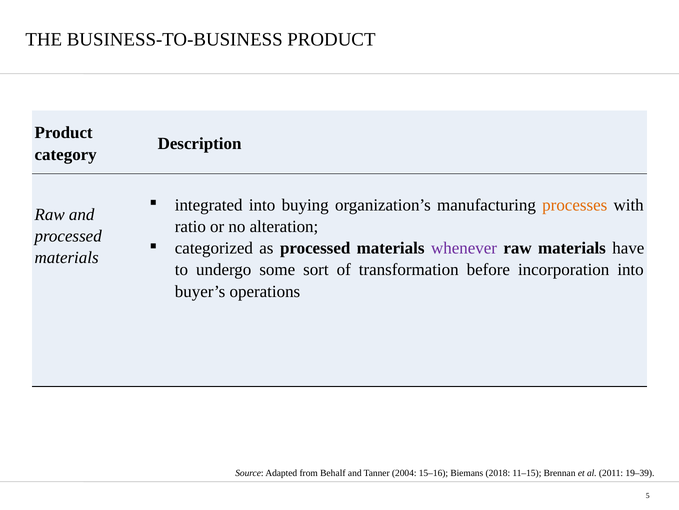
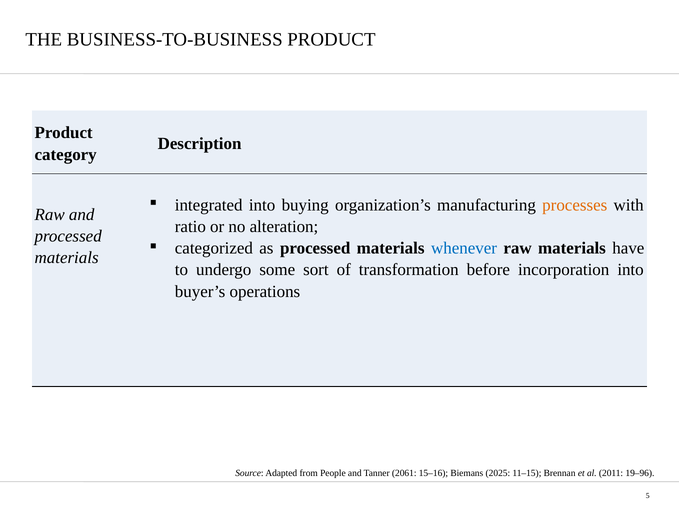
whenever colour: purple -> blue
Behalf: Behalf -> People
2004: 2004 -> 2061
2018: 2018 -> 2025
19–39: 19–39 -> 19–96
